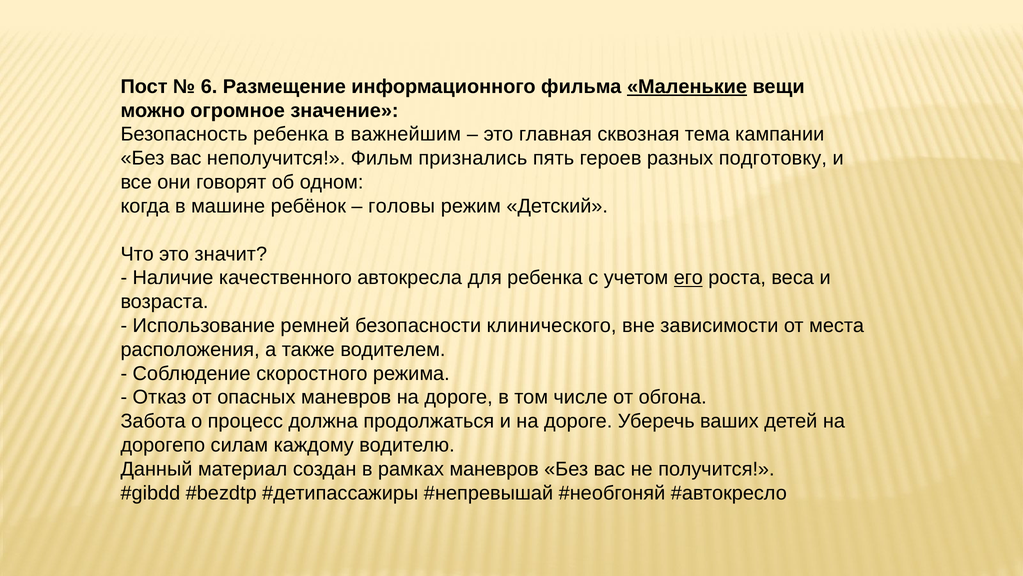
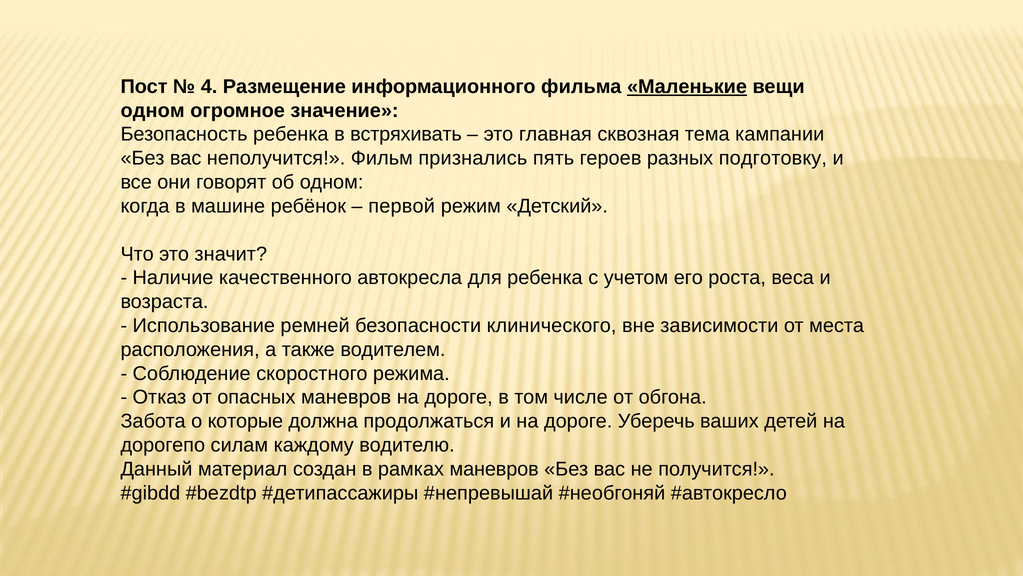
6: 6 -> 4
можно at (153, 110): можно -> одном
важнейшим: важнейшим -> встряхивать
головы: головы -> первой
его underline: present -> none
процесс: процесс -> которые
